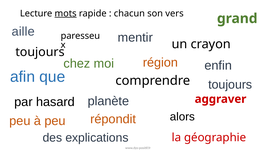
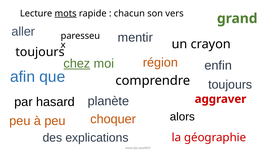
aille: aille -> aller
chez underline: none -> present
répondit: répondit -> choquer
